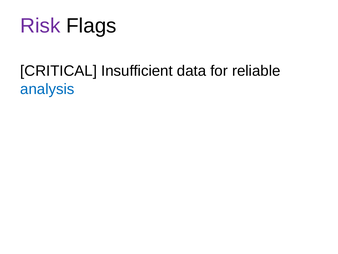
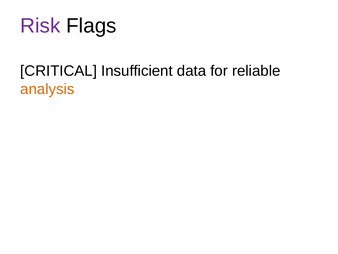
analysis colour: blue -> orange
